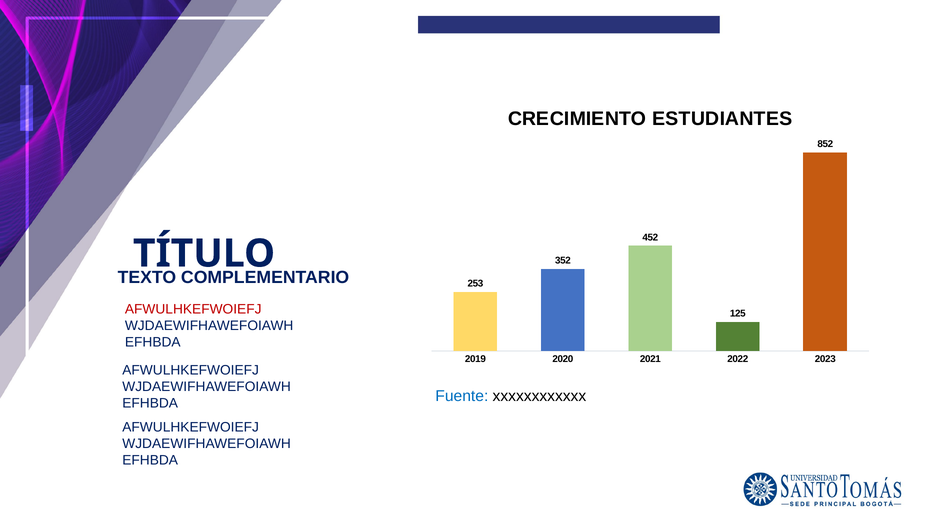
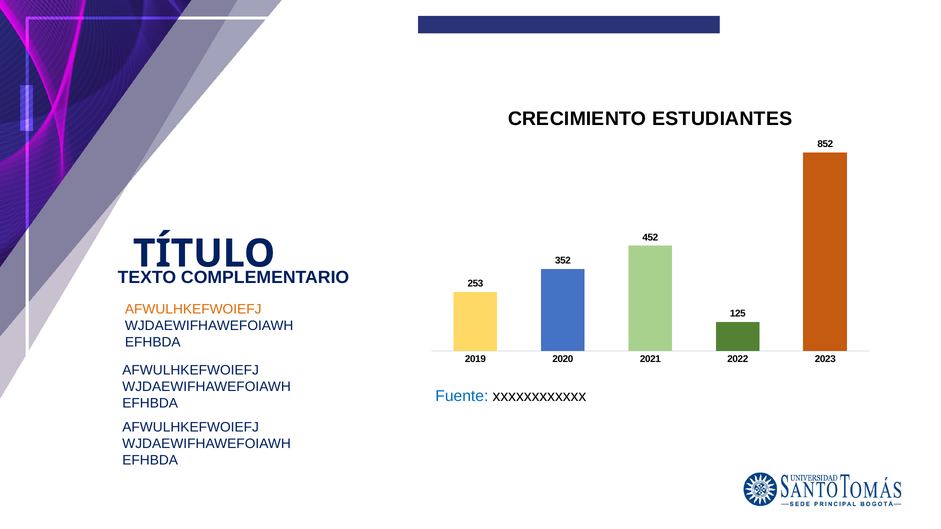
AFWULHKEFWOIEFJ at (193, 309) colour: red -> orange
